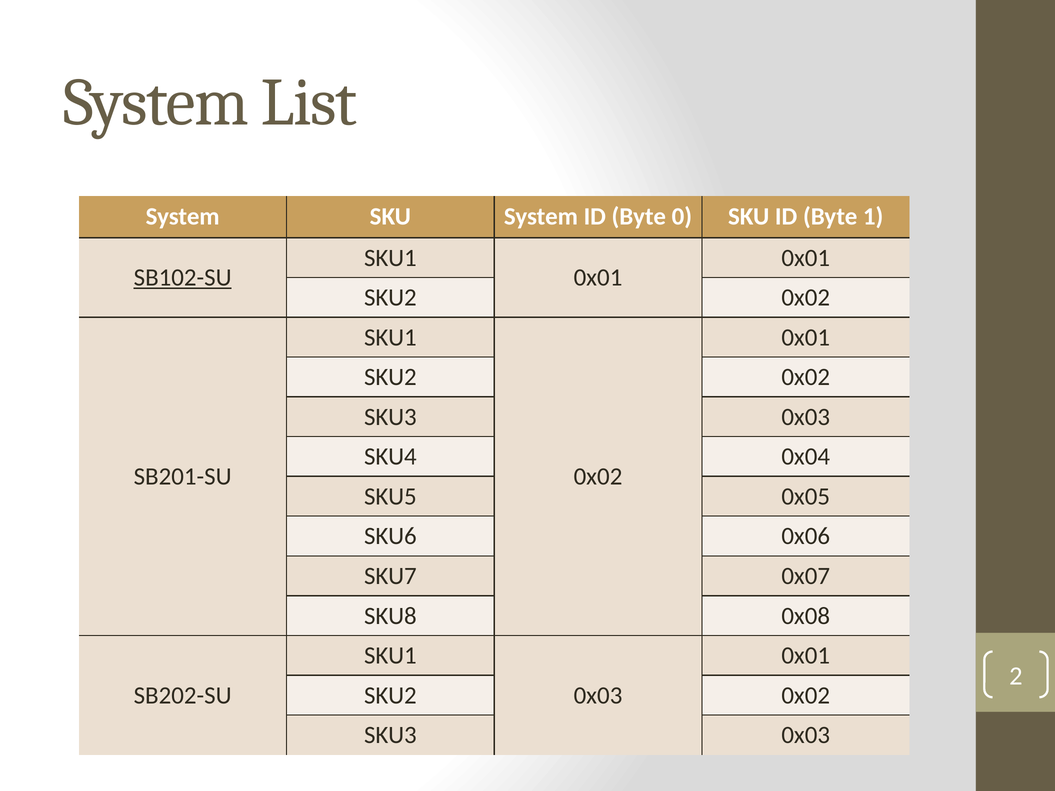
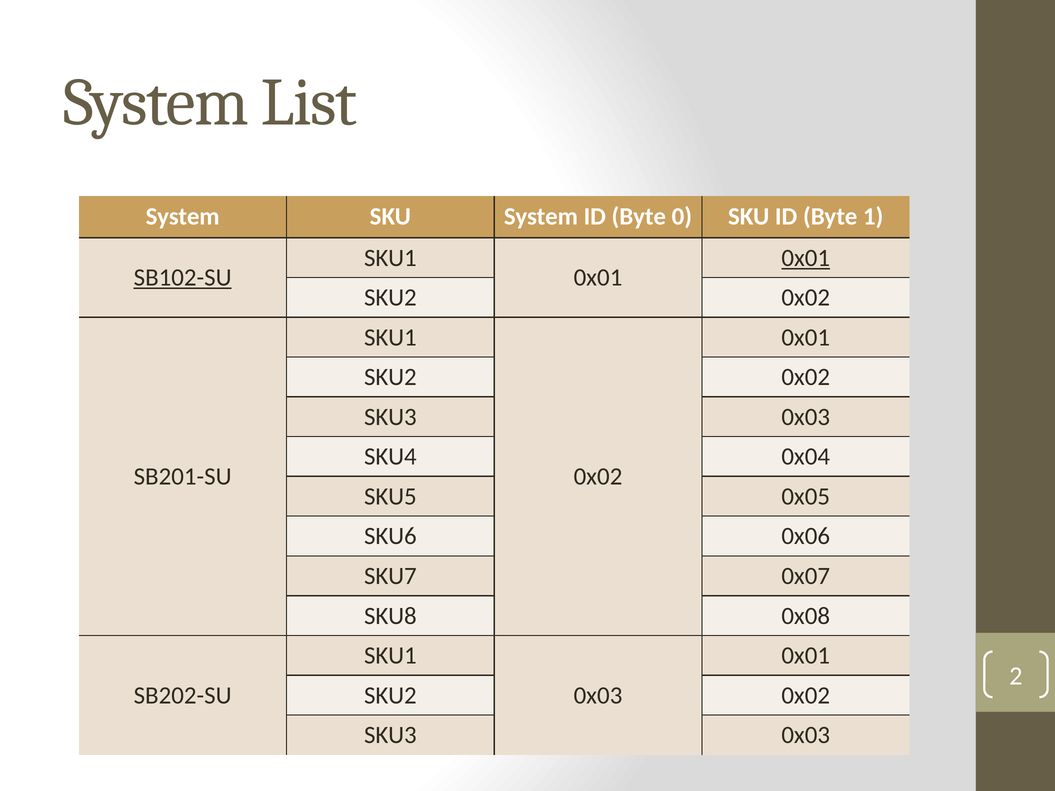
0x01 at (806, 258) underline: none -> present
